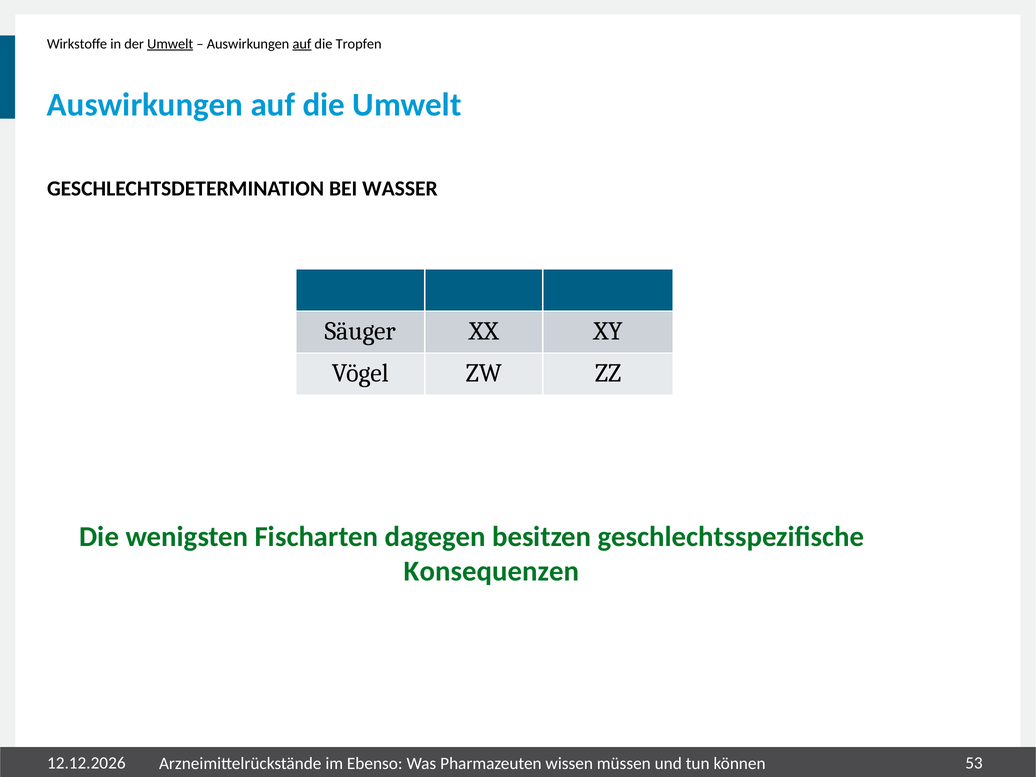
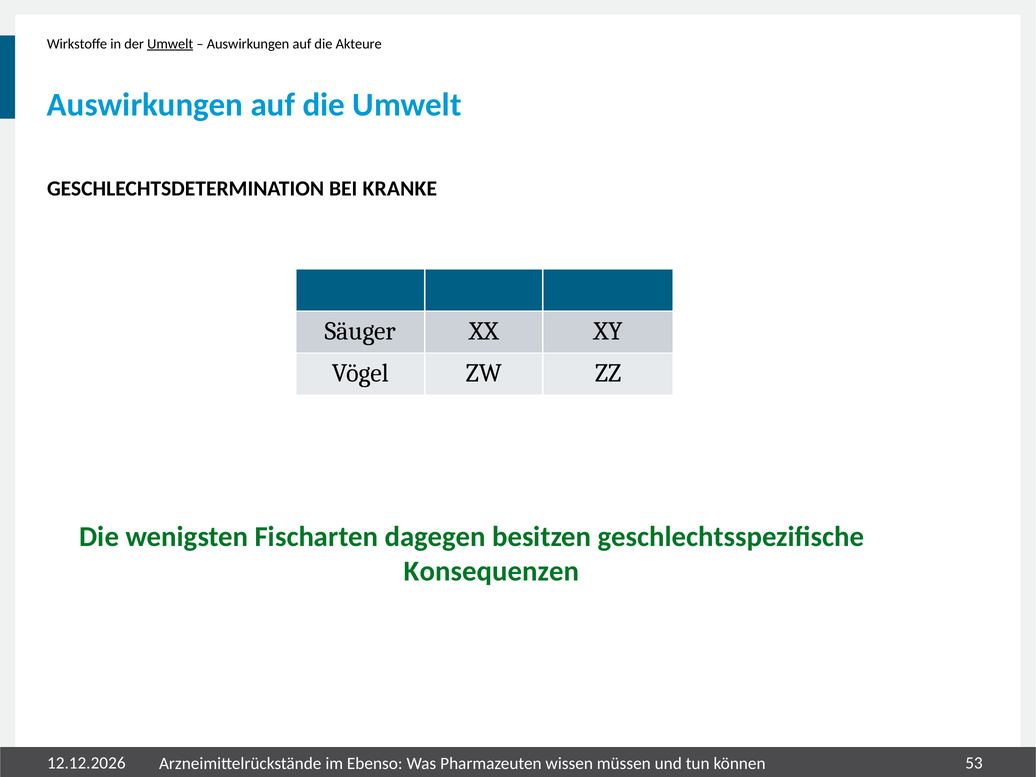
auf at (302, 44) underline: present -> none
Tropfen: Tropfen -> Akteure
WASSER: WASSER -> KRANKE
